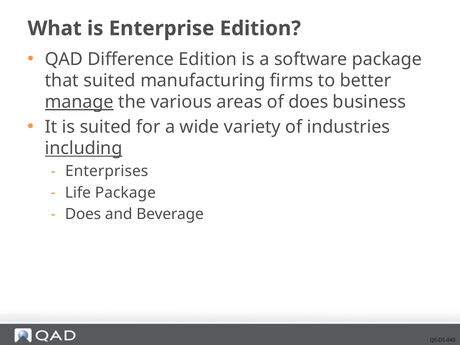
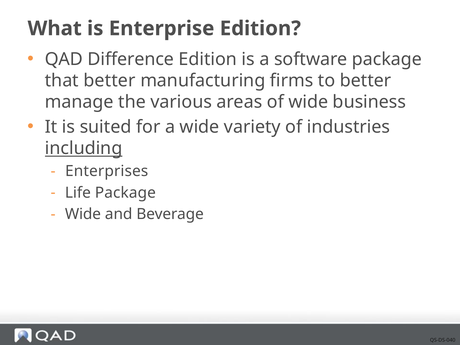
that suited: suited -> better
manage underline: present -> none
of does: does -> wide
Does at (83, 214): Does -> Wide
